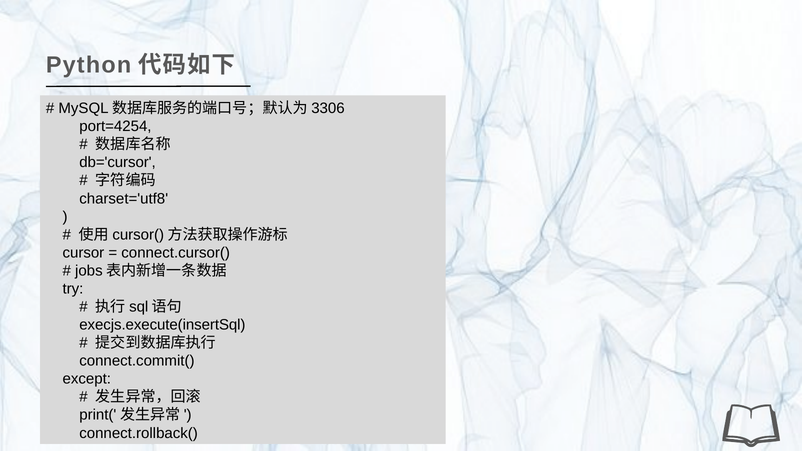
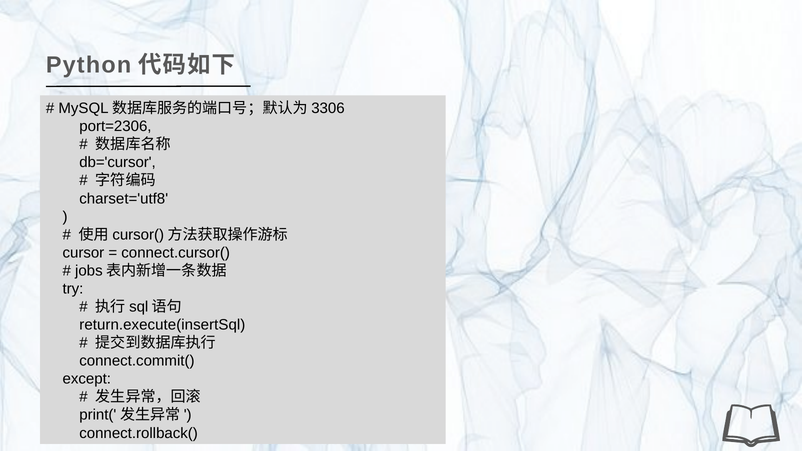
port=4254: port=4254 -> port=2306
execjs.execute(insertSql: execjs.execute(insertSql -> return.execute(insertSql
